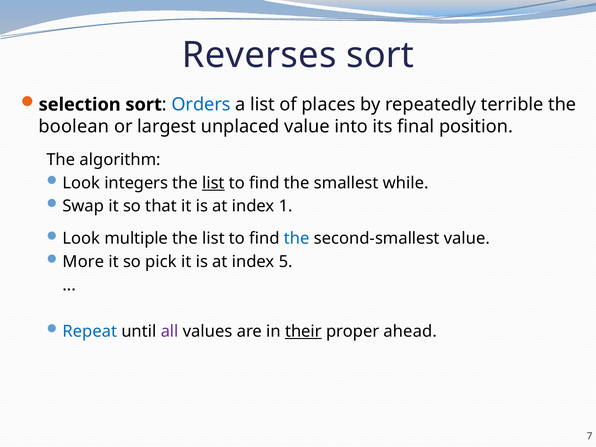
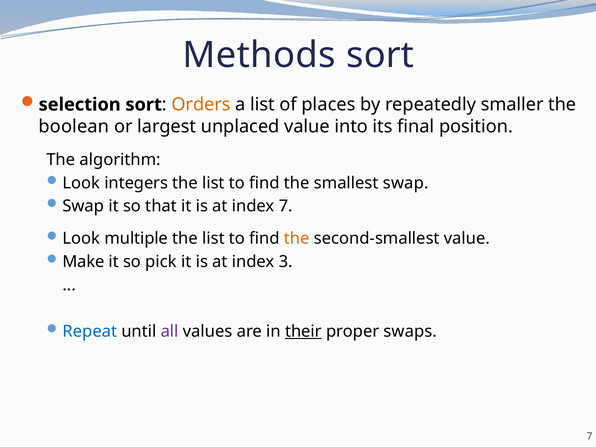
Reverses: Reverses -> Methods
Orders colour: blue -> orange
terrible: terrible -> smaller
list at (213, 183) underline: present -> none
smallest while: while -> swap
index 1: 1 -> 7
the at (297, 239) colour: blue -> orange
More: More -> Make
5: 5 -> 3
ahead: ahead -> swaps
